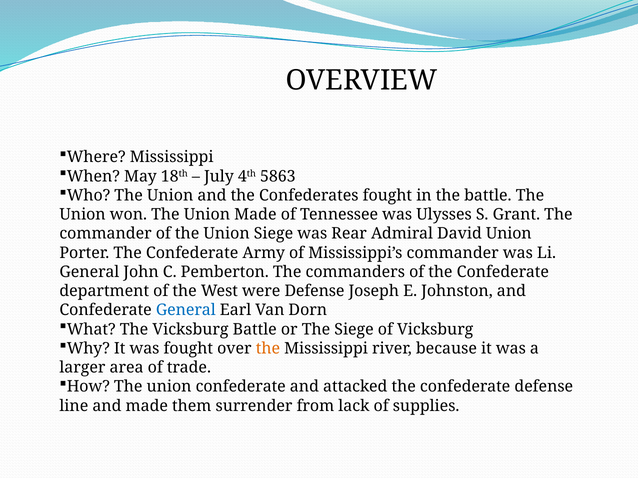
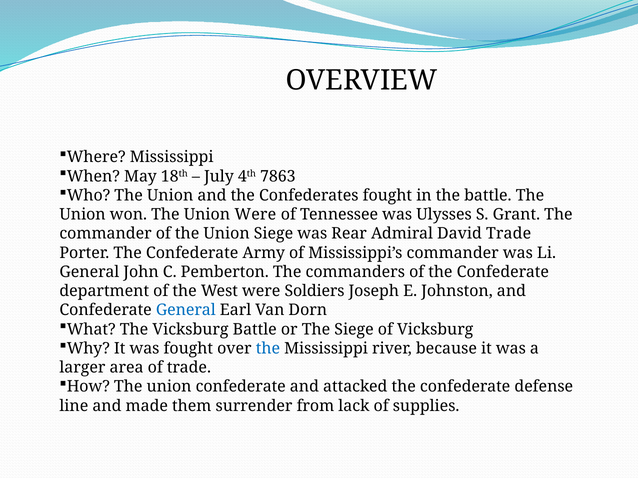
5863: 5863 -> 7863
Union Made: Made -> Were
David Union: Union -> Trade
were Defense: Defense -> Soldiers
the at (268, 349) colour: orange -> blue
